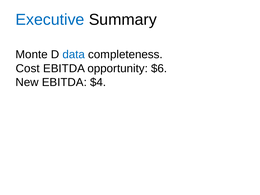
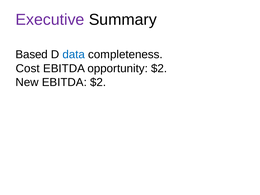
Executive colour: blue -> purple
Monte: Monte -> Based
opportunity $6: $6 -> $2
EBITDA $4: $4 -> $2
